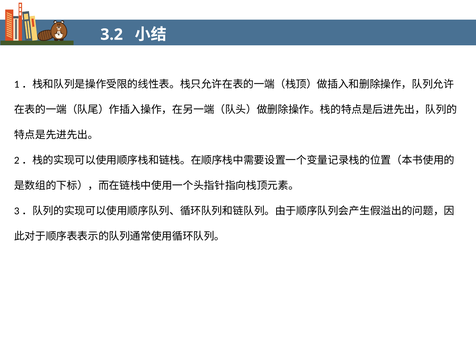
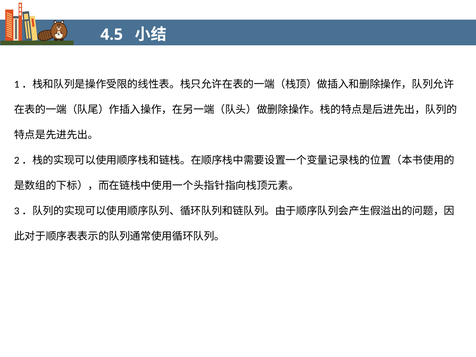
3.2: 3.2 -> 4.5
